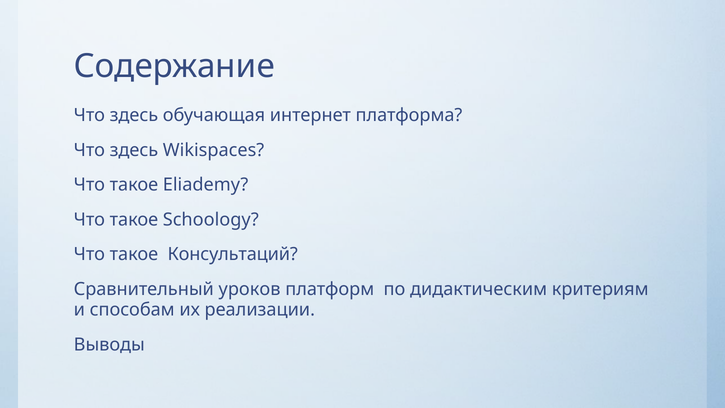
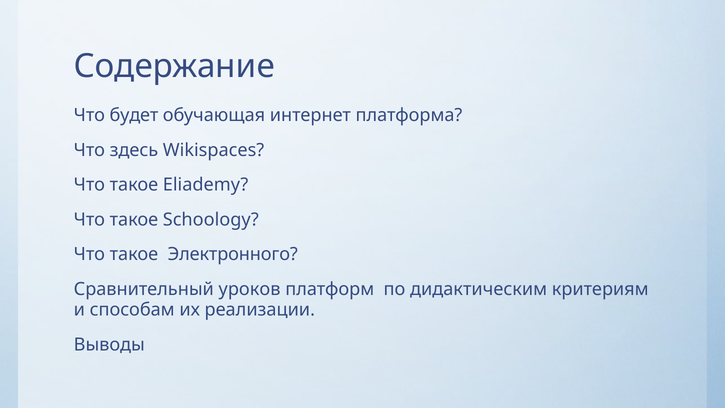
здесь at (134, 115): здесь -> будет
Консультаций: Консультаций -> Электронного
